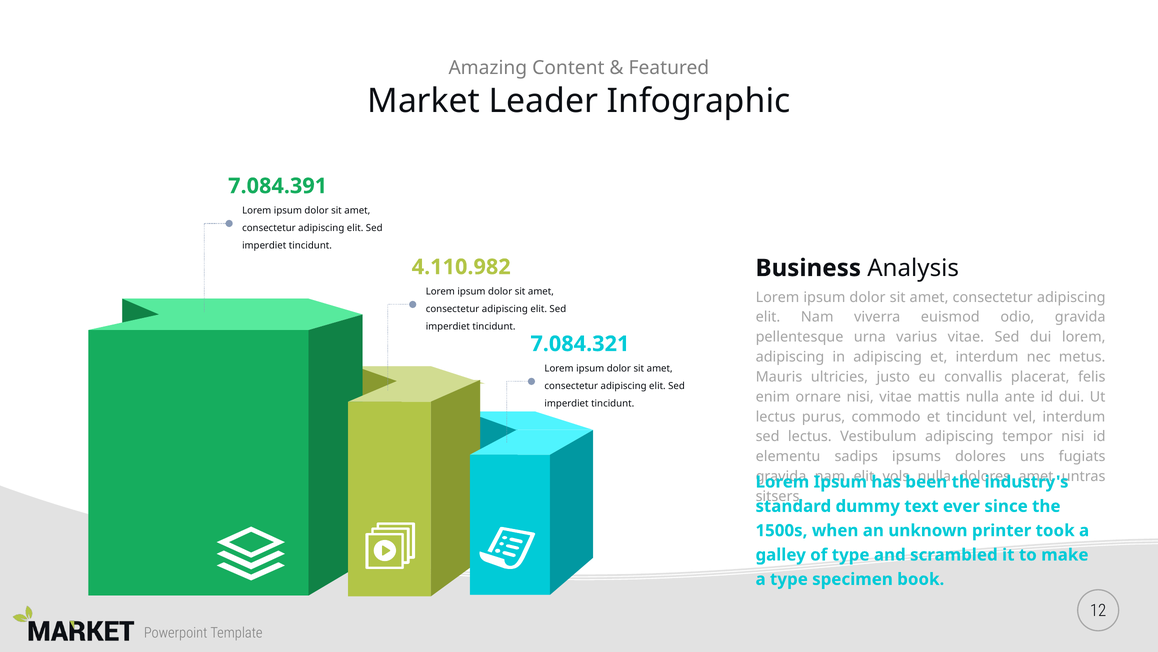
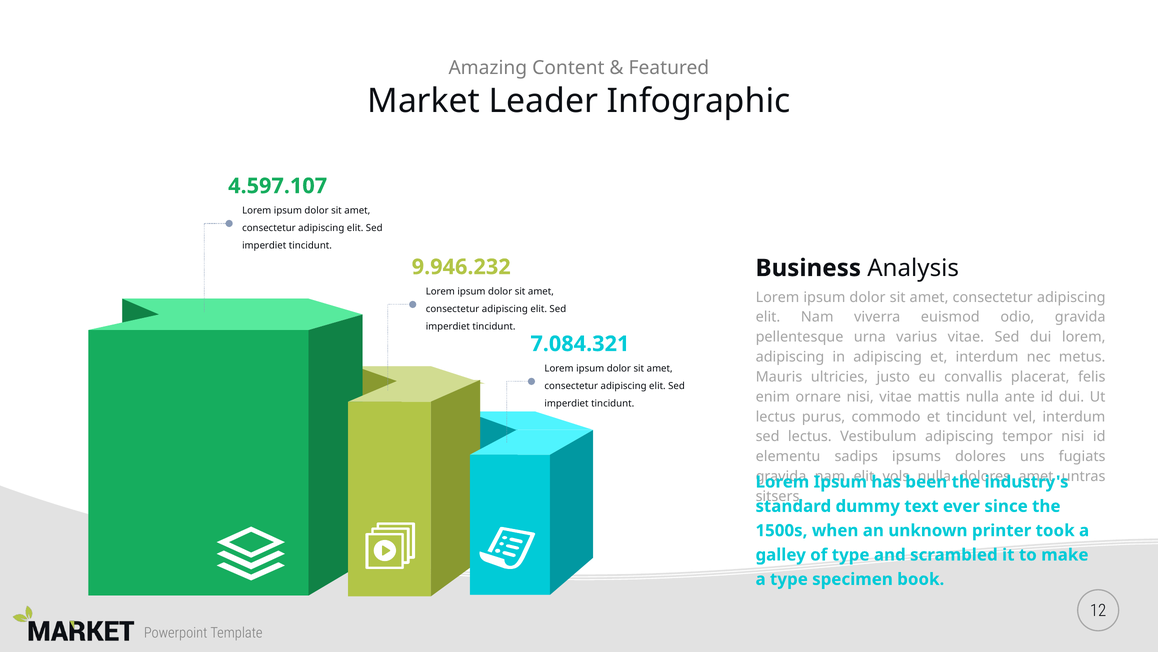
7.084.391: 7.084.391 -> 4.597.107
4.110.982: 4.110.982 -> 9.946.232
